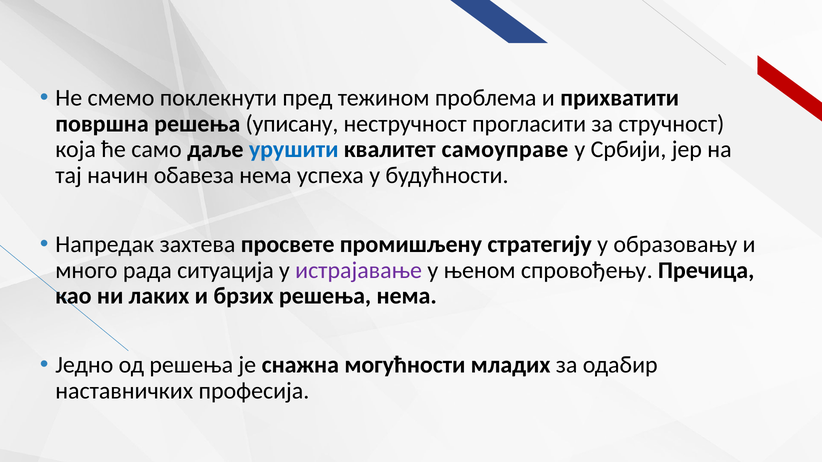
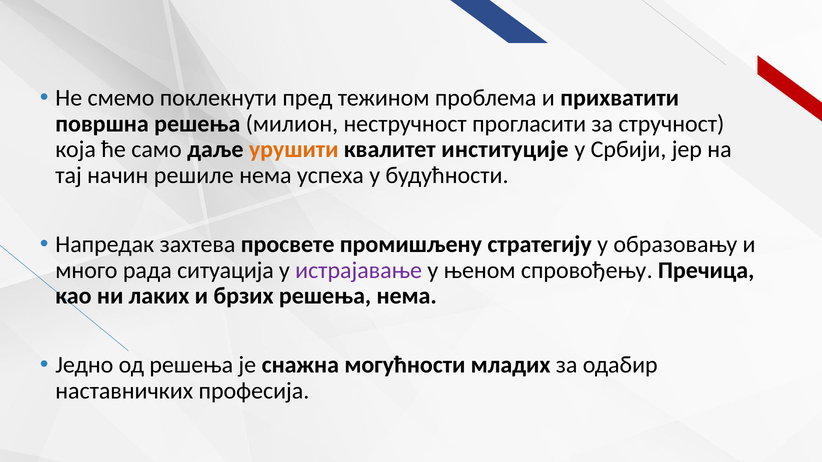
уписану: уписану -> милион
урушити colour: blue -> orange
самоуправе: самоуправе -> институције
обавеза: обавеза -> решиле
